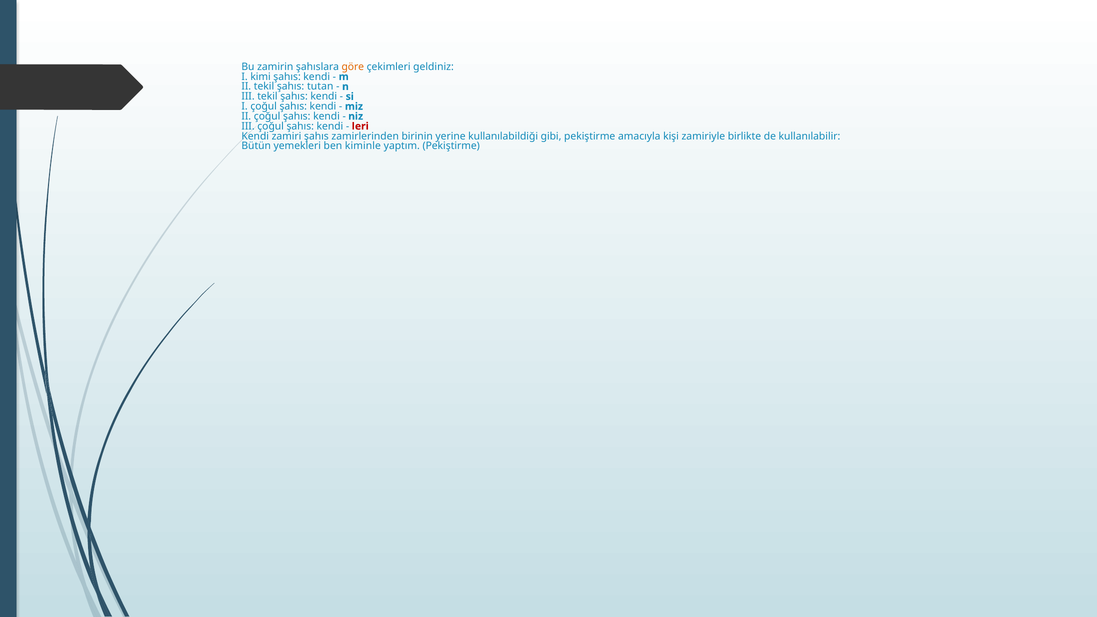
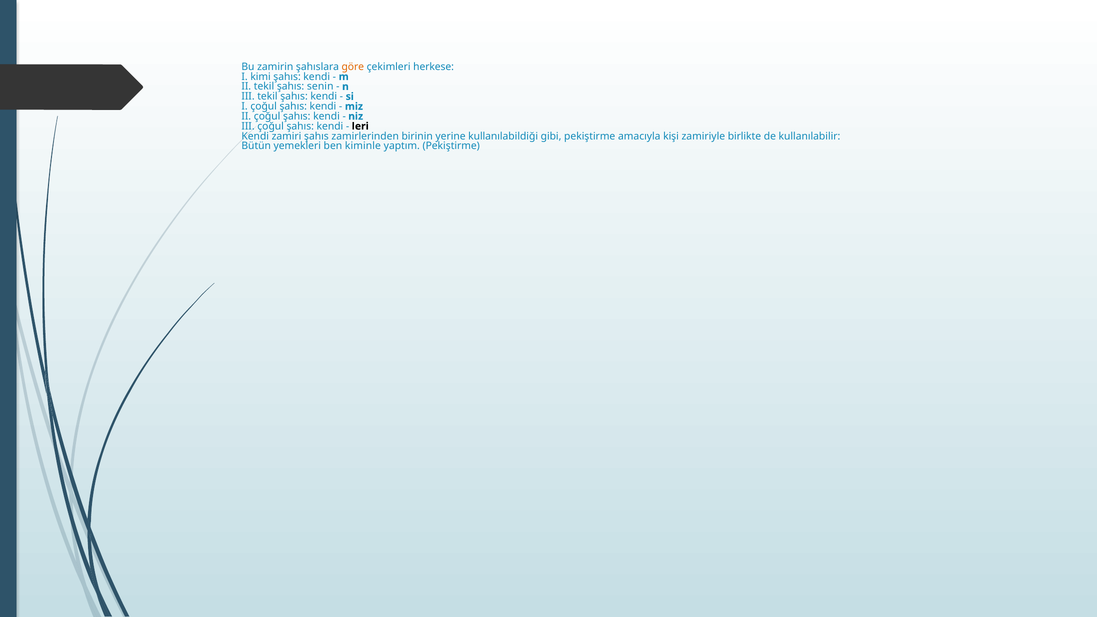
geldiniz: geldiniz -> herkese
tutan: tutan -> senin
leri colour: red -> black
